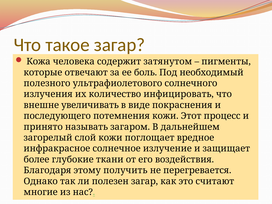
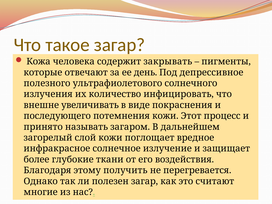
затянутом: затянутом -> закрывать
боль: боль -> день
необходимый: необходимый -> депрессивное
